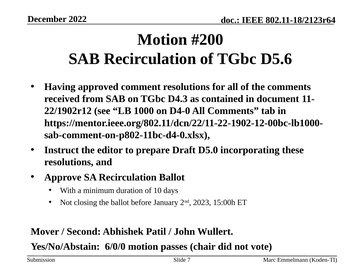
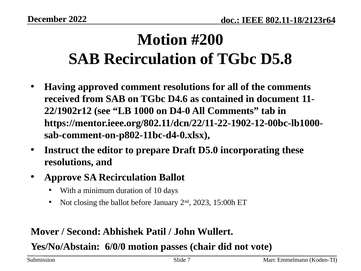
D5.6: D5.6 -> D5.8
D4.3: D4.3 -> D4.6
